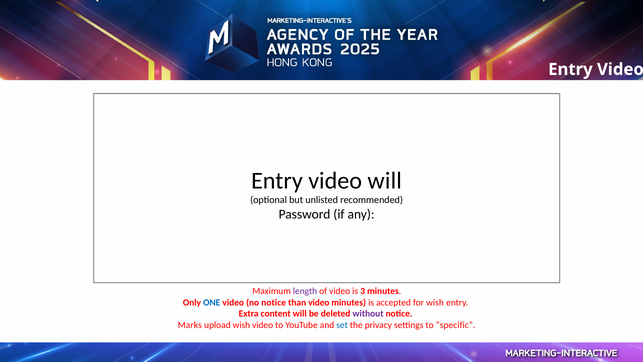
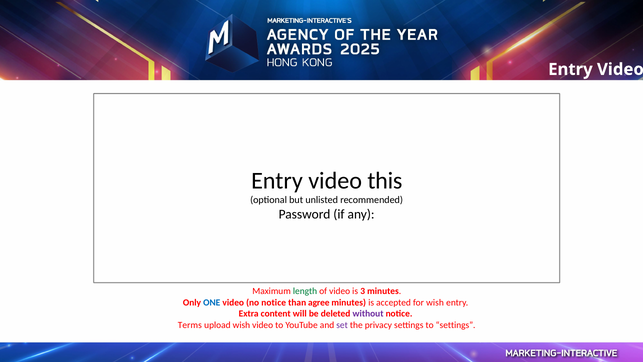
video will: will -> this
length colour: purple -> green
than video: video -> agree
Marks: Marks -> Terms
set colour: blue -> purple
to specific: specific -> settings
